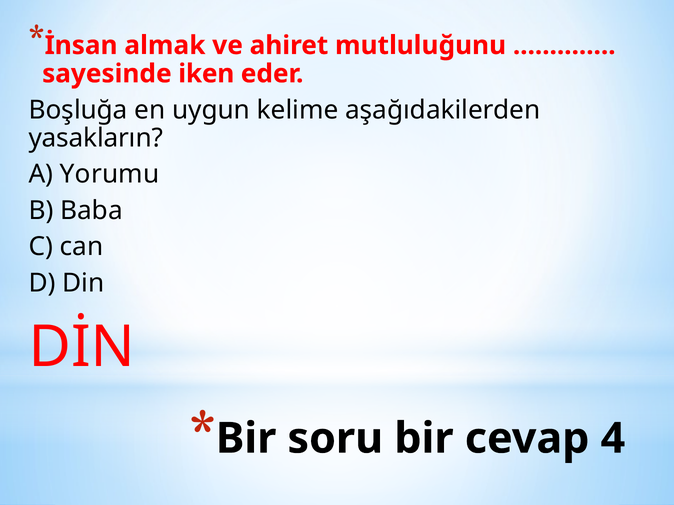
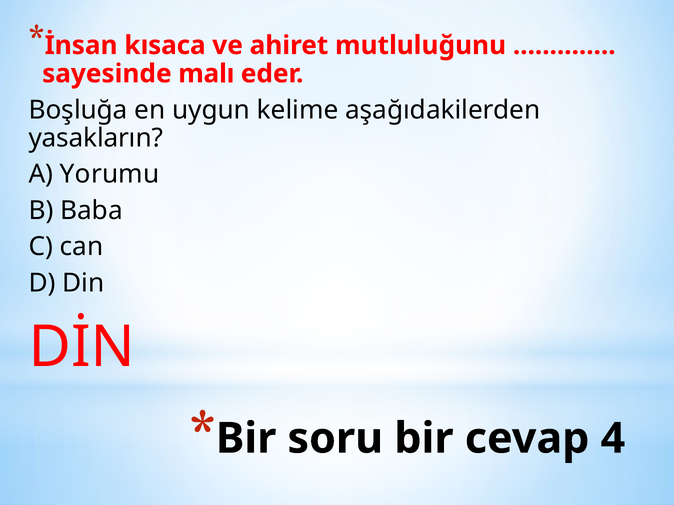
almak: almak -> kısaca
iken: iken -> malı
